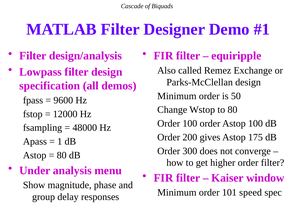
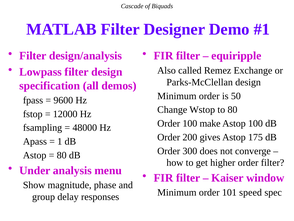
100 order: order -> make
